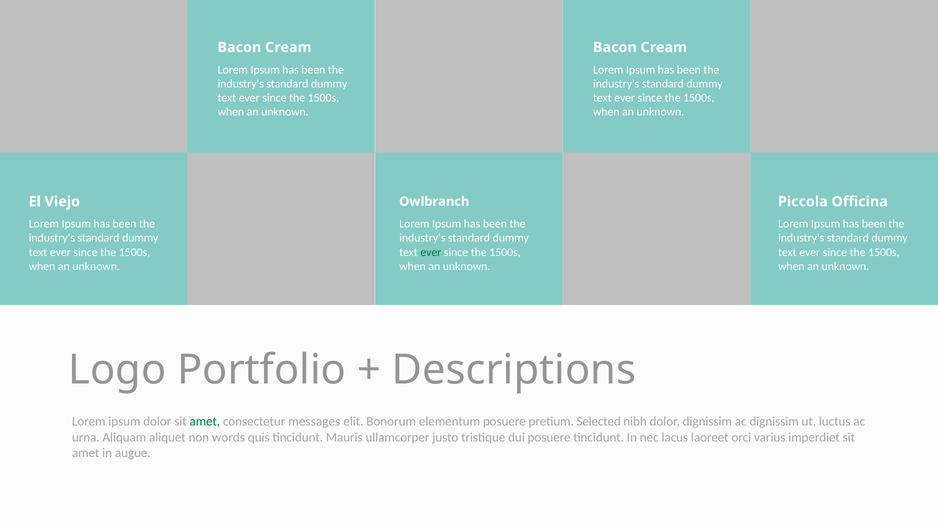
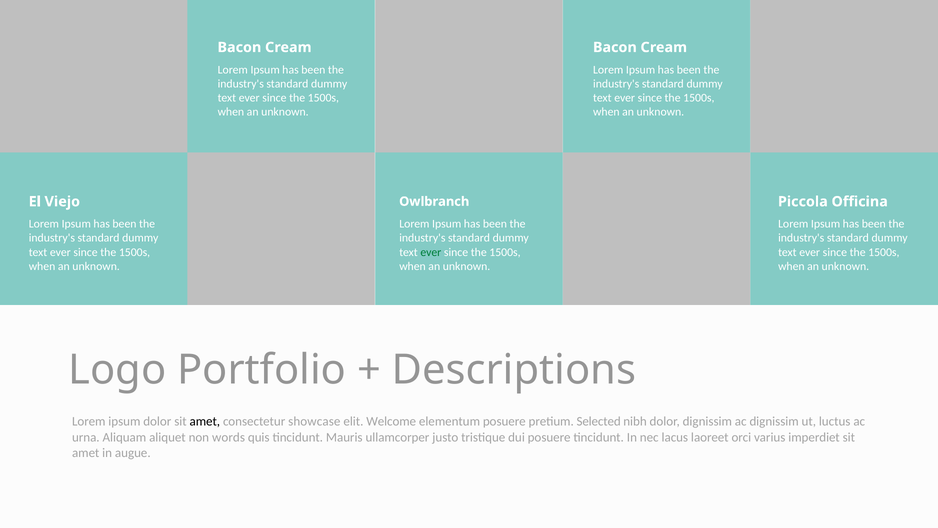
amet at (205, 421) colour: green -> black
messages: messages -> showcase
Bonorum: Bonorum -> Welcome
